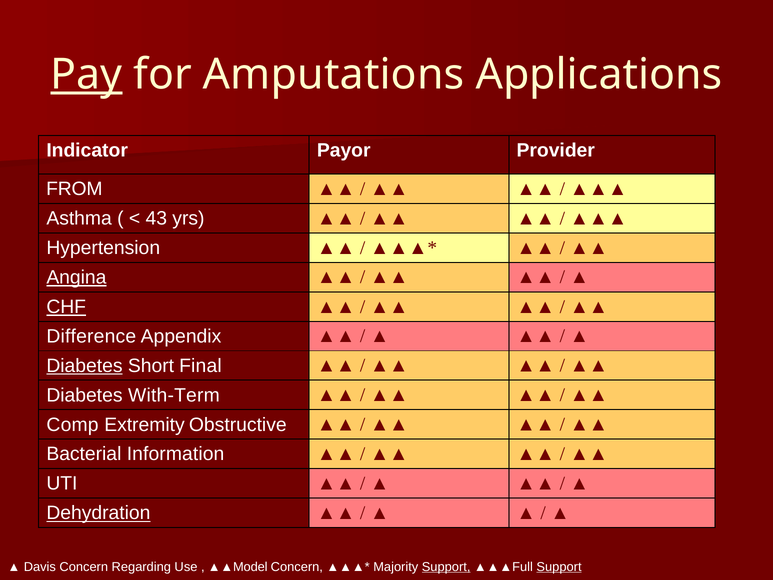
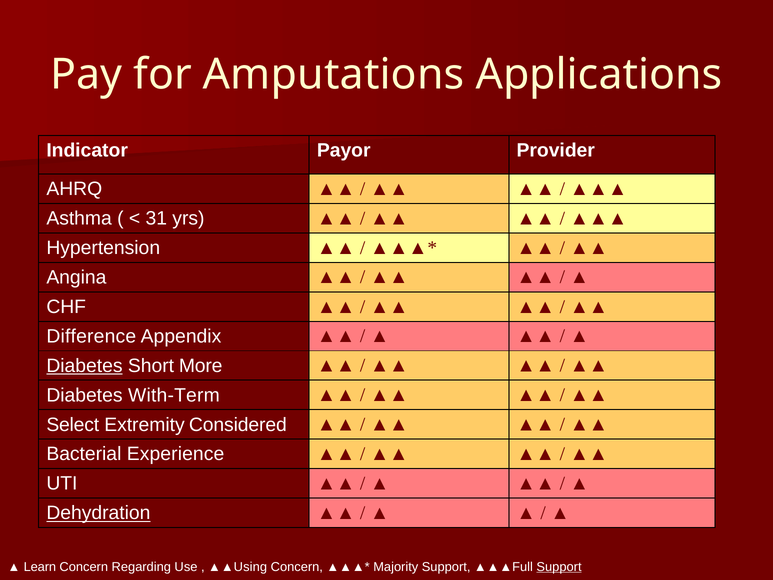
Pay underline: present -> none
FROM: FROM -> AHRQ
43: 43 -> 31
Angina underline: present -> none
CHF underline: present -> none
Final: Final -> More
Comp: Comp -> Select
Obstructive: Obstructive -> Considered
Information: Information -> Experience
Davis: Davis -> Learn
▲▲Model: ▲▲Model -> ▲▲Using
Support at (446, 567) underline: present -> none
